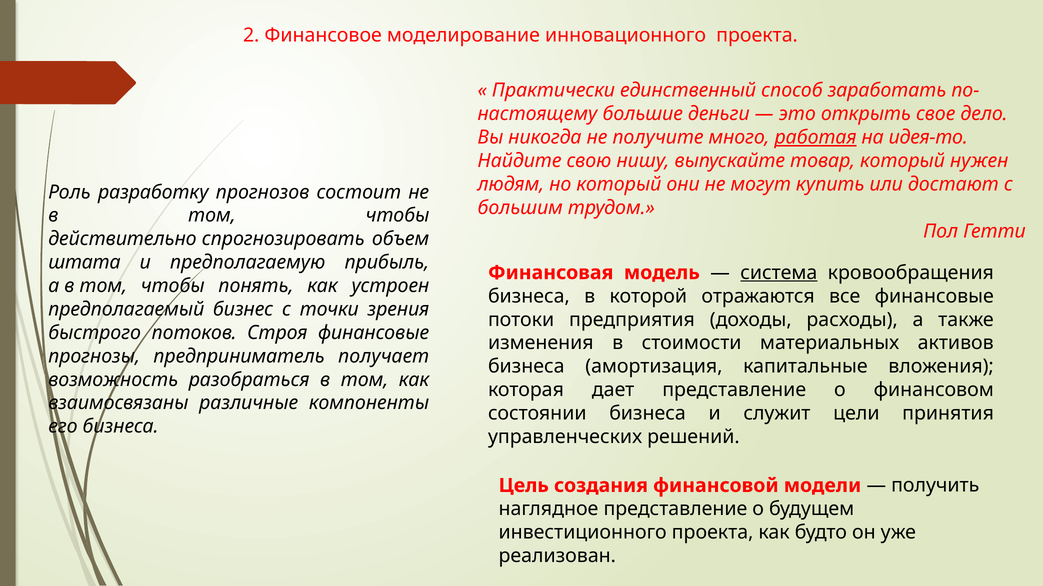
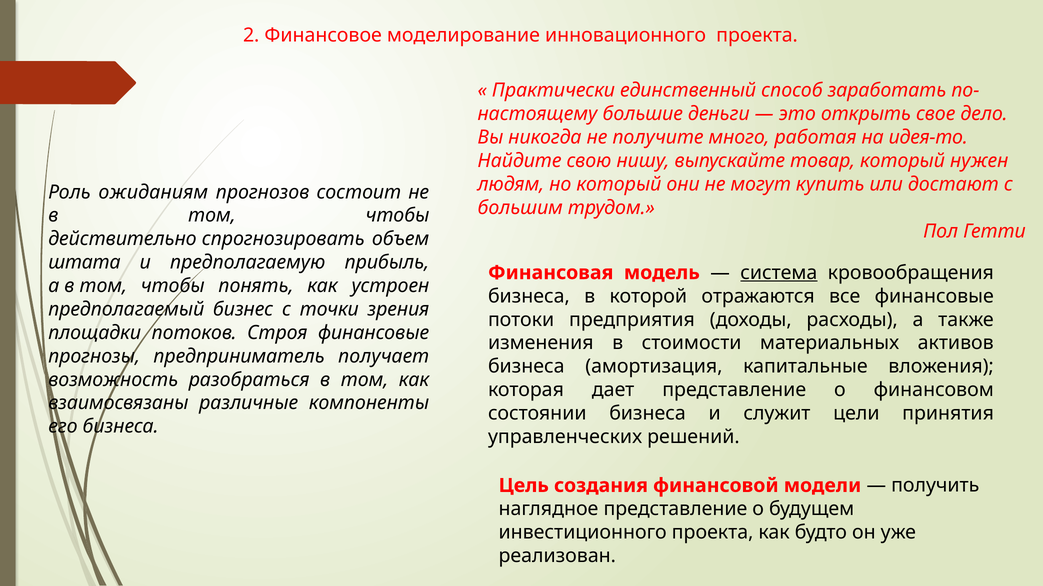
работая underline: present -> none
разработку: разработку -> ожиданиям
быстрого: быстрого -> площадки
